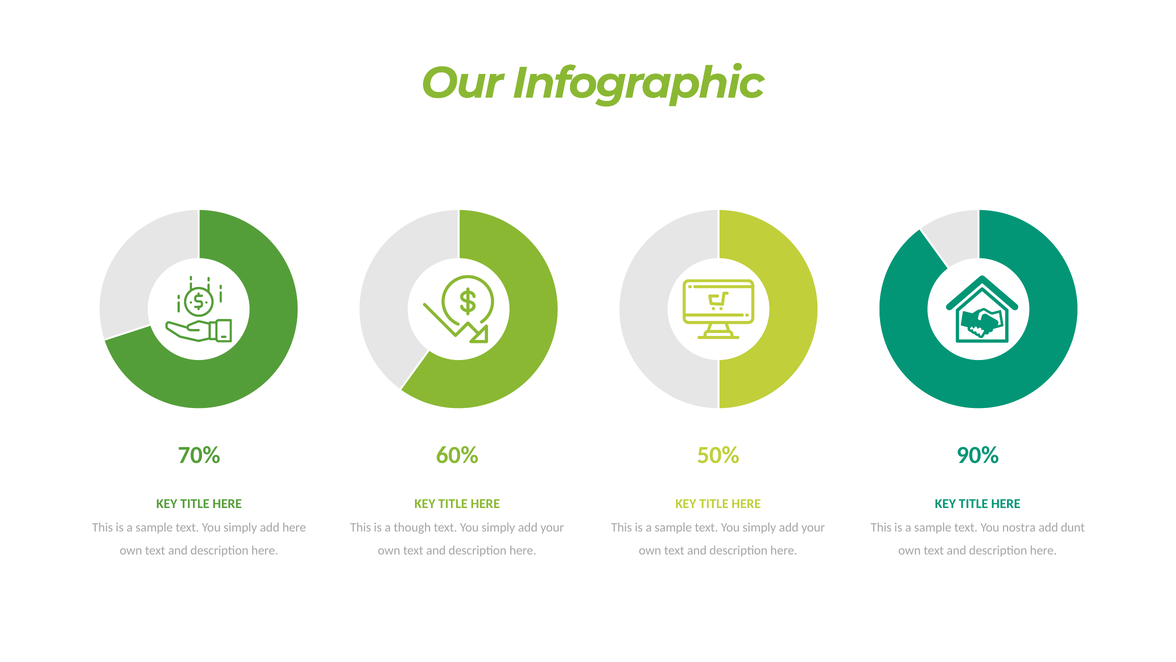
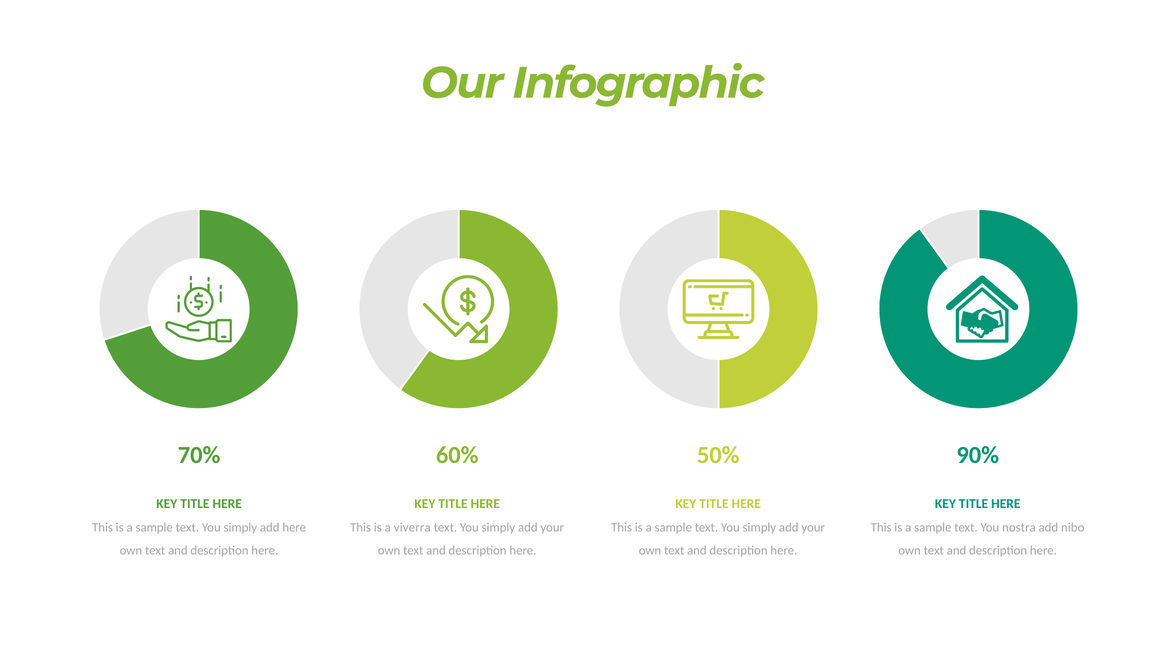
though: though -> viverra
dunt: dunt -> nibo
